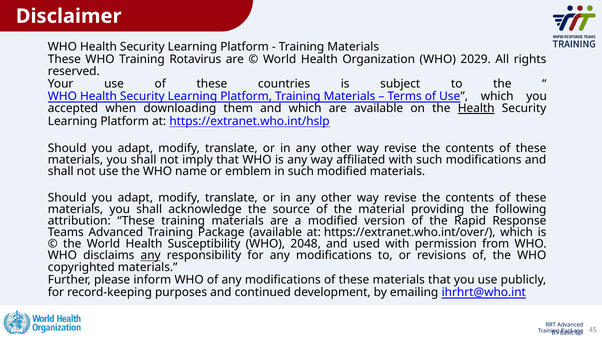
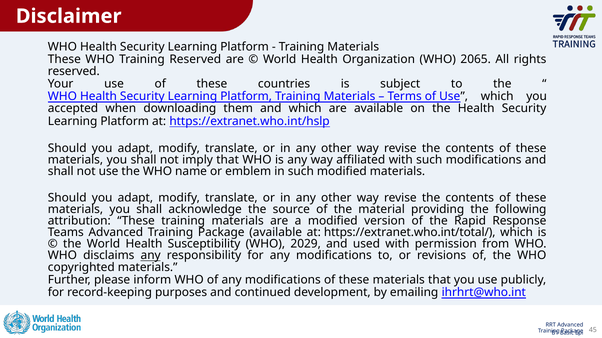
Training Rotavirus: Rotavirus -> Reserved
2029: 2029 -> 2065
Health at (476, 109) underline: present -> none
https://extranet.who.int/over/: https://extranet.who.int/over/ -> https://extranet.who.int/total/
2048: 2048 -> 2029
